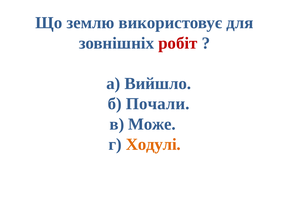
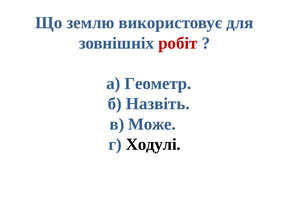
Вийшло: Вийшло -> Геометр
Почали: Почали -> Назвіть
Ходулі colour: orange -> black
